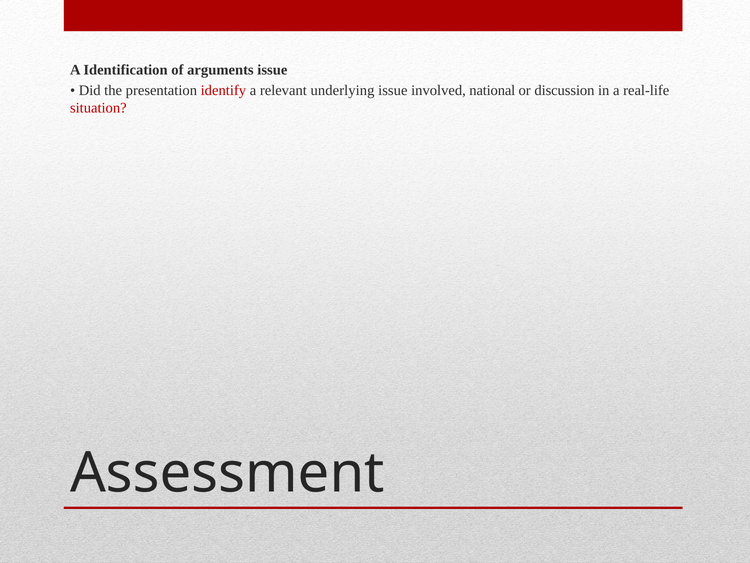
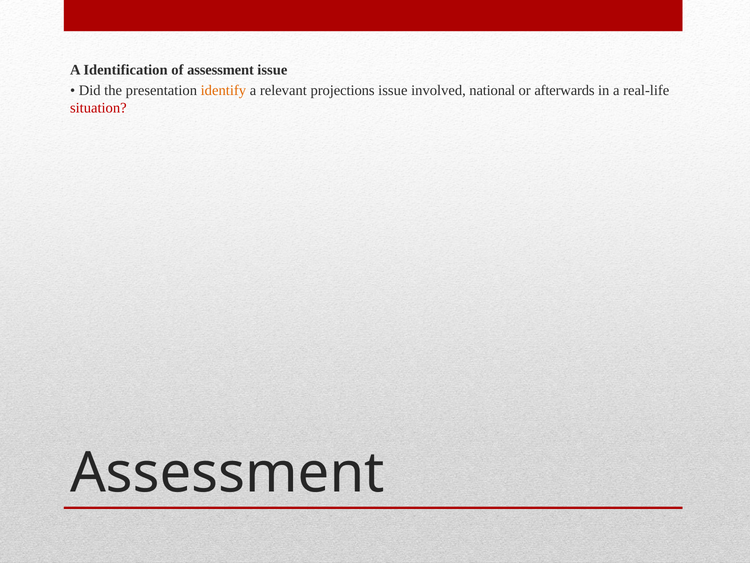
of arguments: arguments -> assessment
identify colour: red -> orange
underlying: underlying -> projections
discussion: discussion -> afterwards
